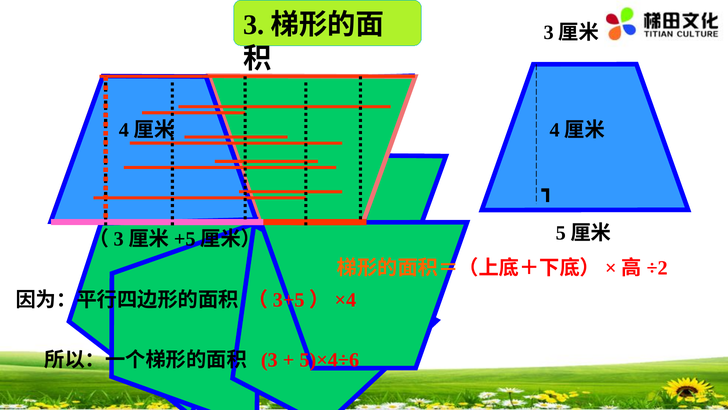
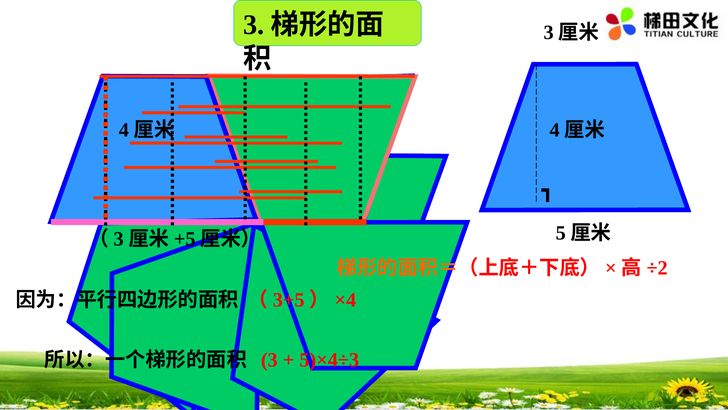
5)×4÷6: 5)×4÷6 -> 5)×4÷3
